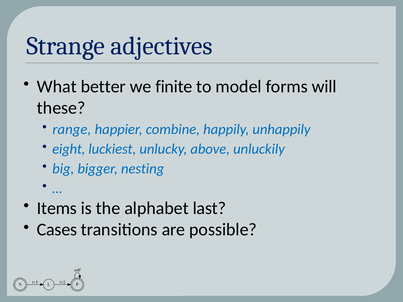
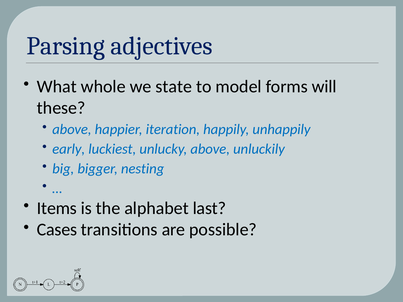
Strange: Strange -> Parsing
better: better -> whole
finite: finite -> state
range at (72, 130): range -> above
combine: combine -> iteration
eight: eight -> early
